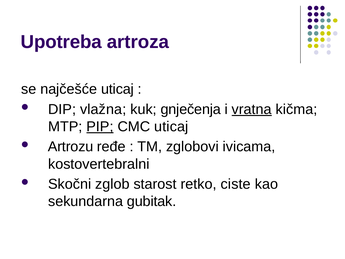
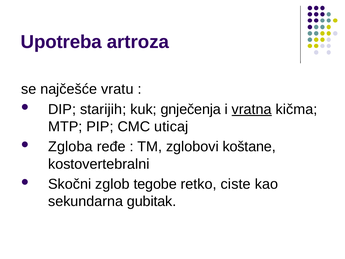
najčešće uticaj: uticaj -> vratu
vlažna: vlažna -> starijih
PIP underline: present -> none
Artrozu: Artrozu -> Zgloba
ivicama: ivicama -> koštane
starost: starost -> tegobe
